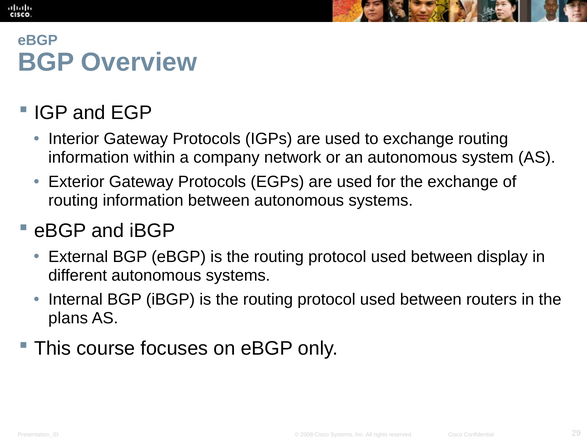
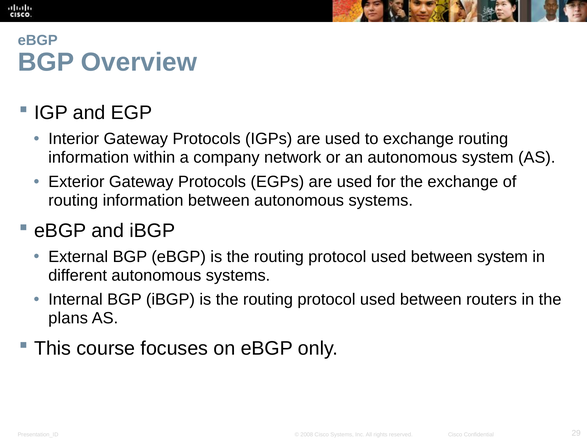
between display: display -> system
